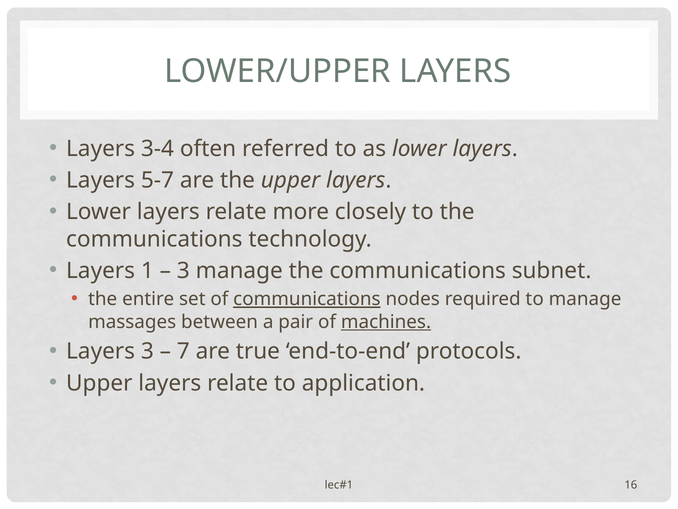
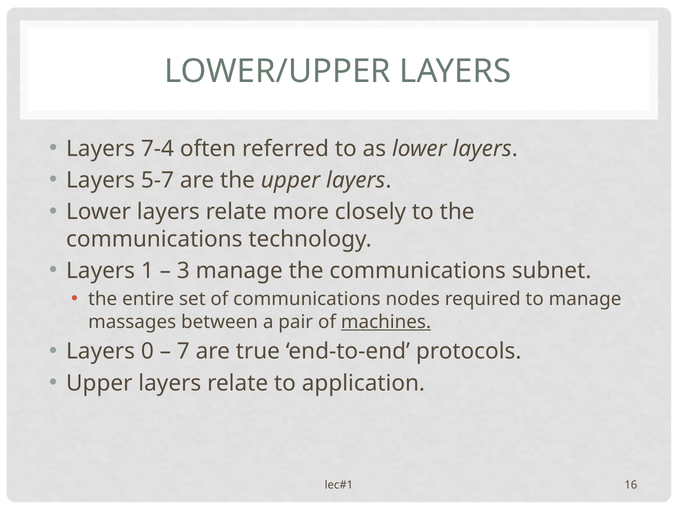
3-4: 3-4 -> 7-4
communications at (307, 299) underline: present -> none
Layers 3: 3 -> 0
